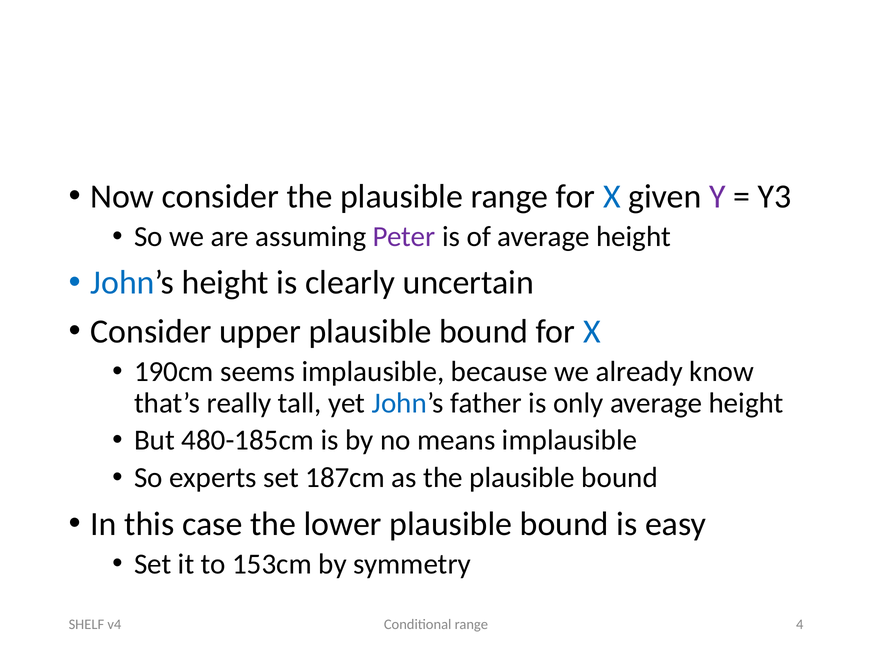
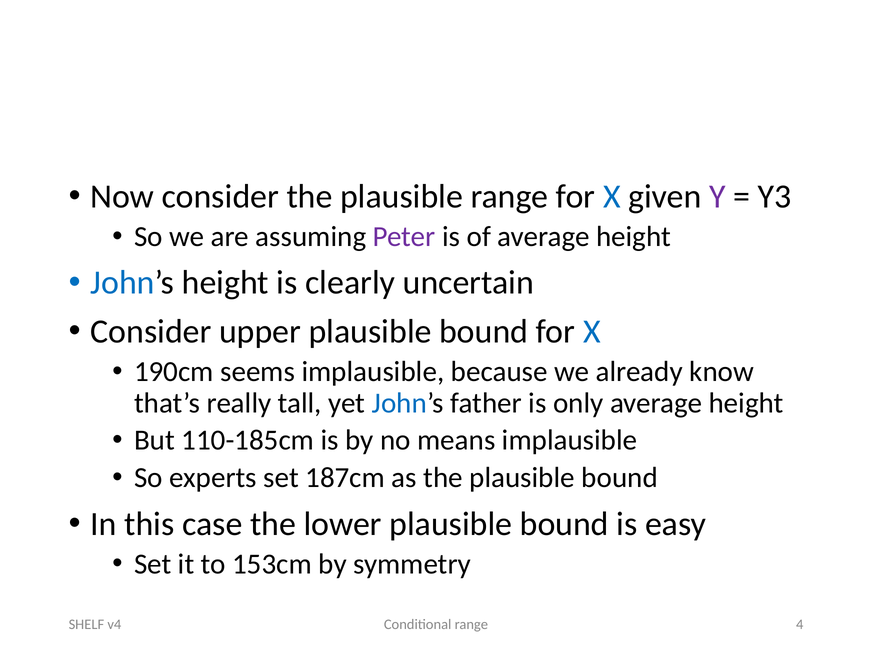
480-185cm: 480-185cm -> 110-185cm
